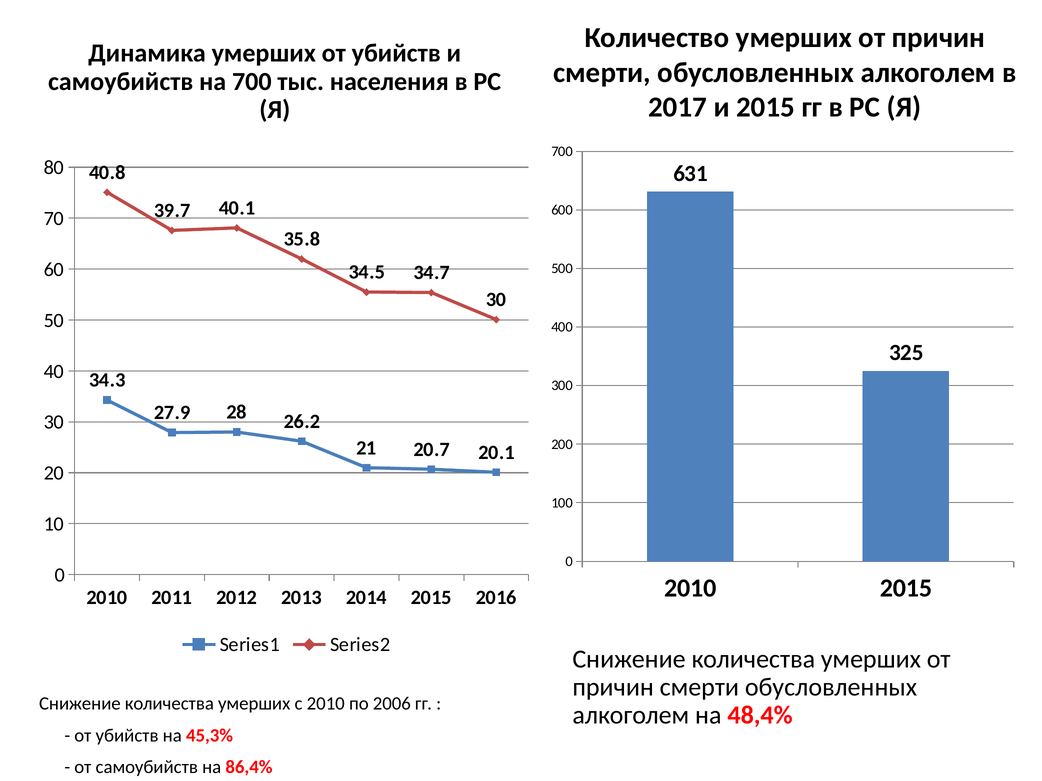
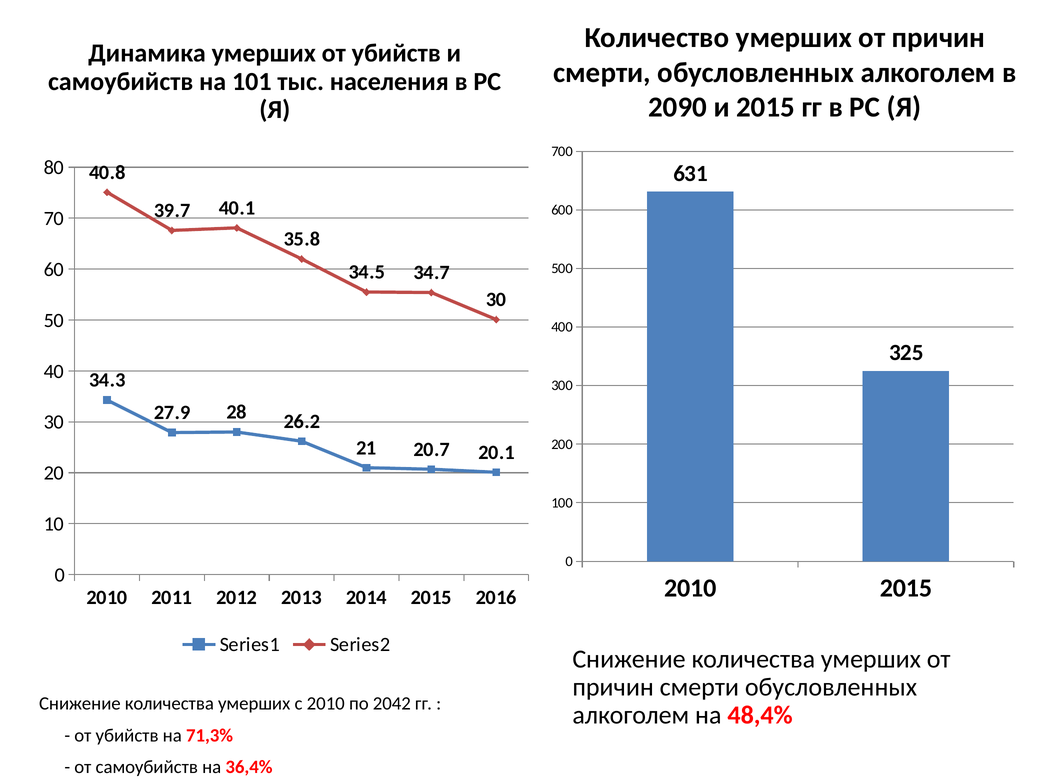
на 700: 700 -> 101
2017: 2017 -> 2090
2006: 2006 -> 2042
45,3%: 45,3% -> 71,3%
86,4%: 86,4% -> 36,4%
